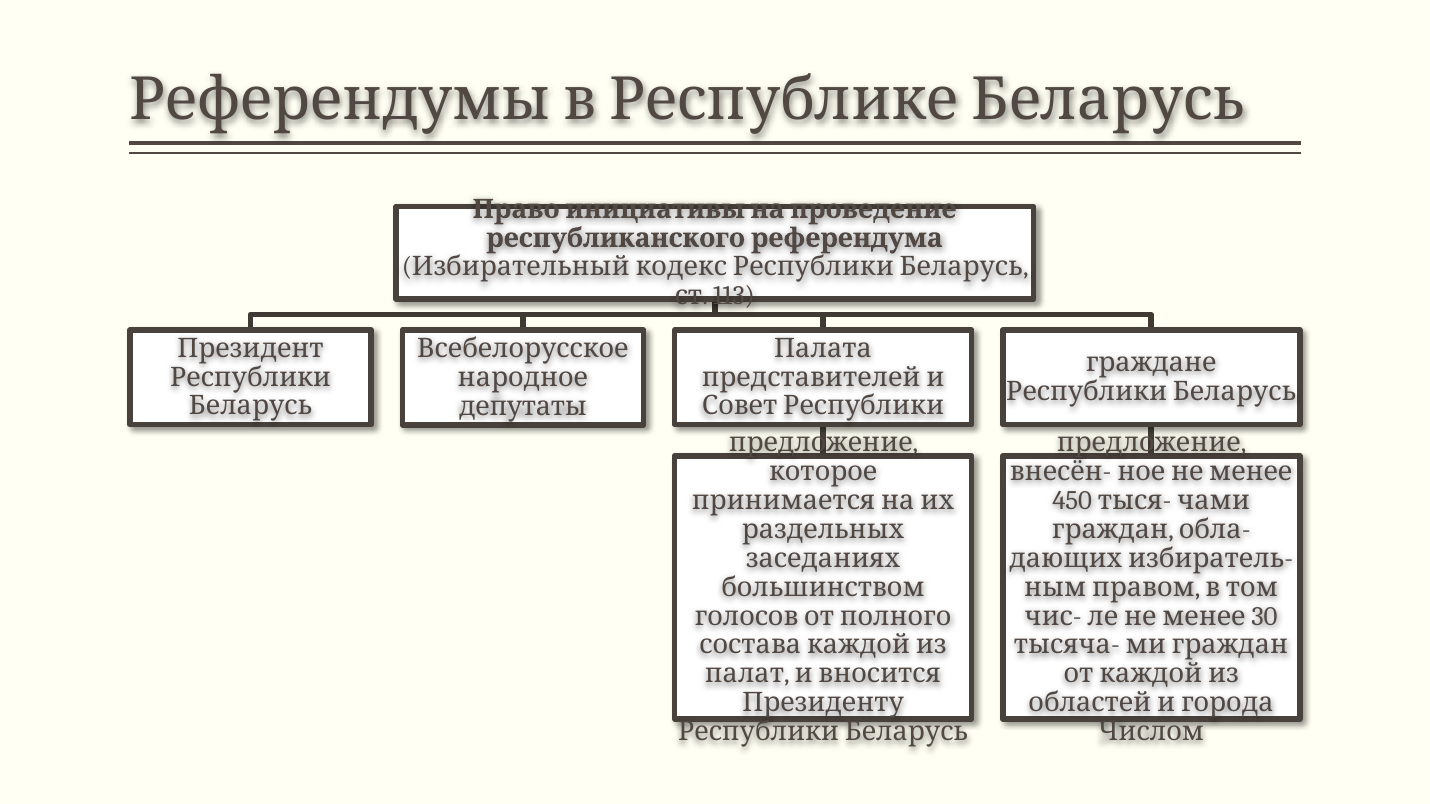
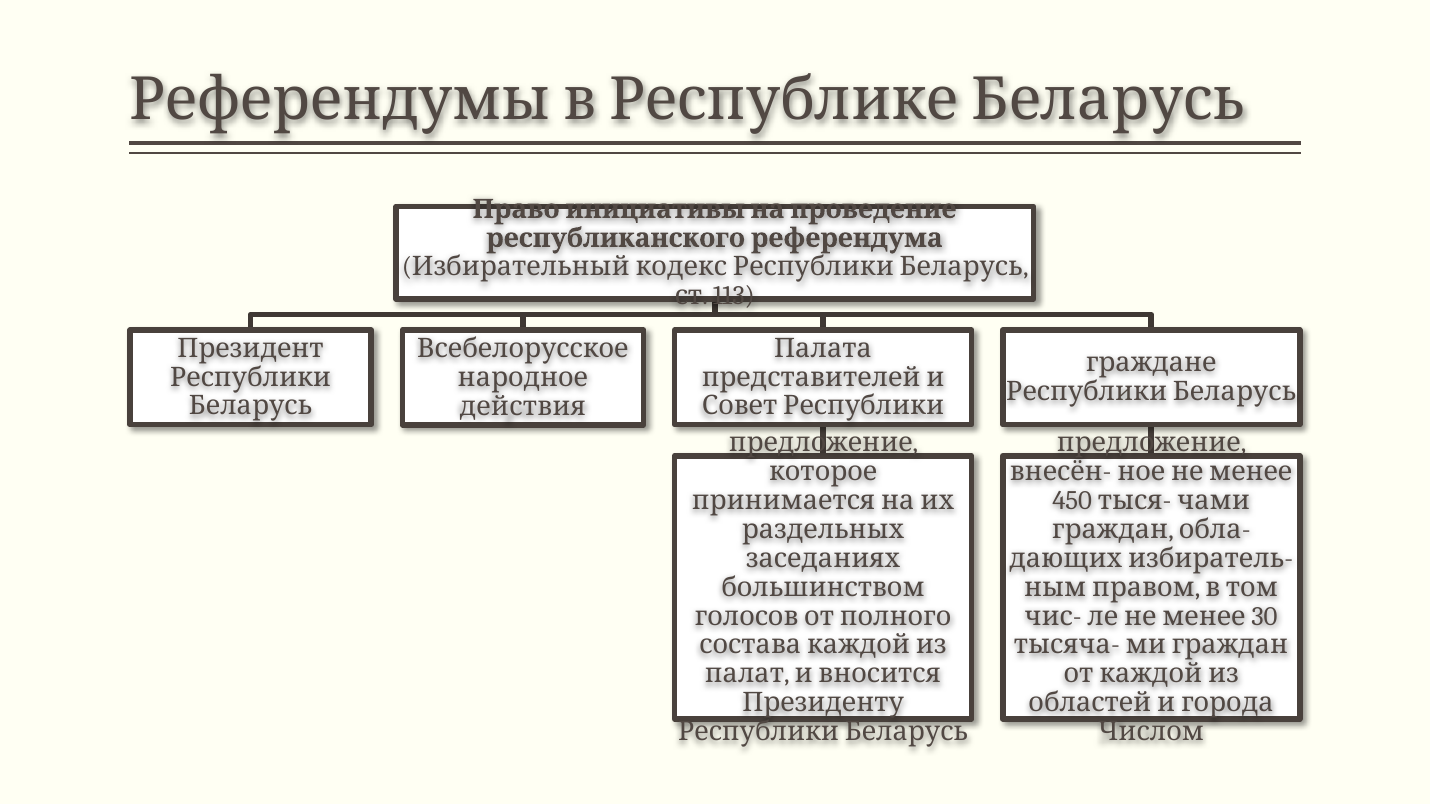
депутаты: депутаты -> действия
